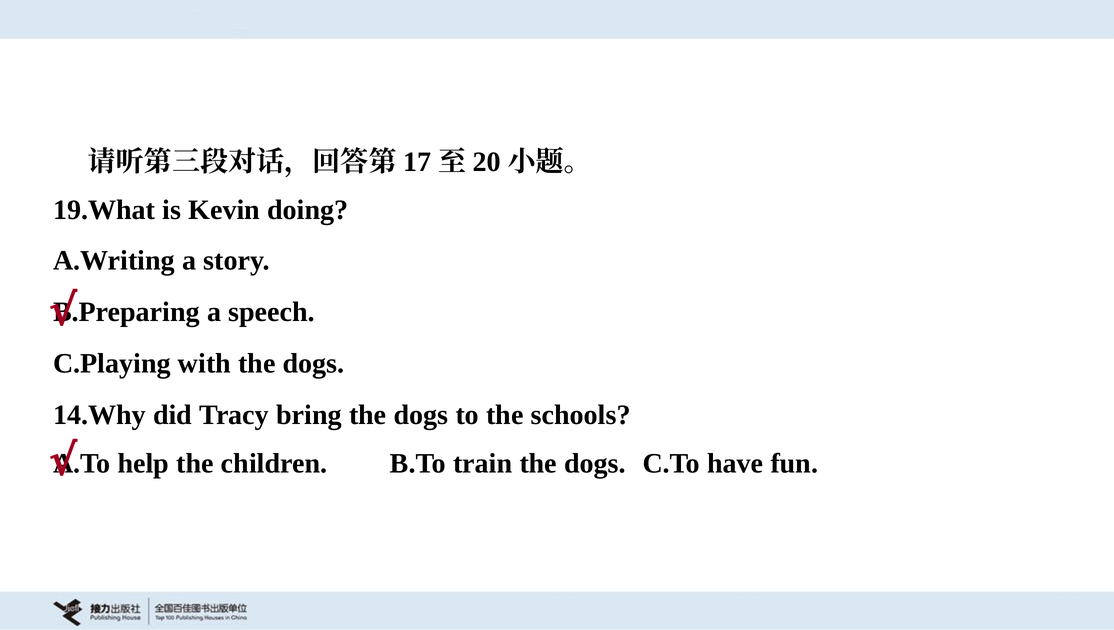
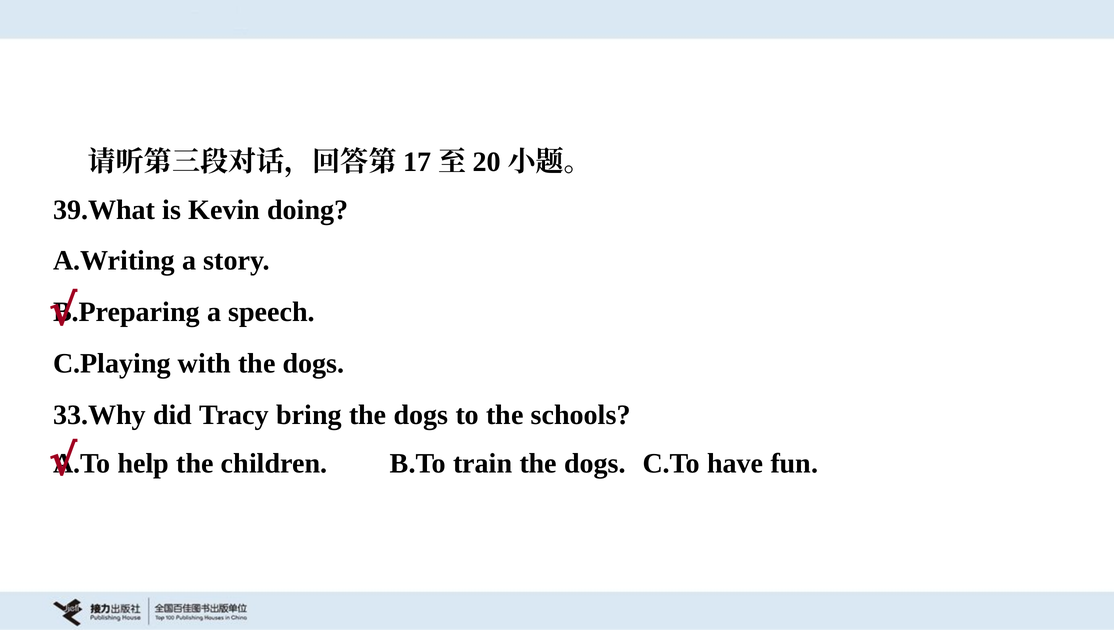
19.What: 19.What -> 39.What
14.Why: 14.Why -> 33.Why
